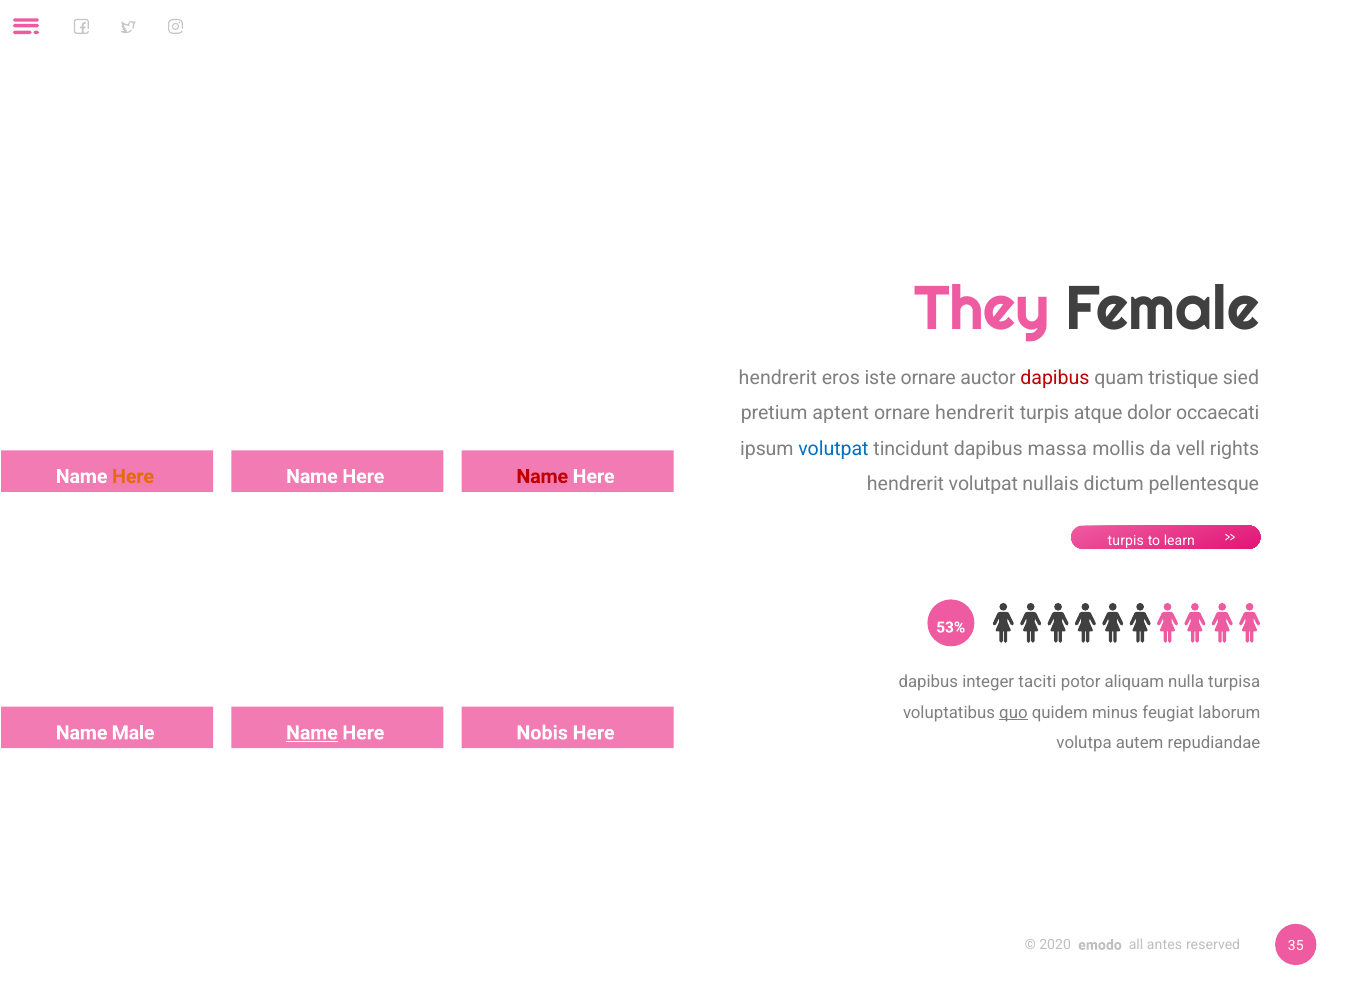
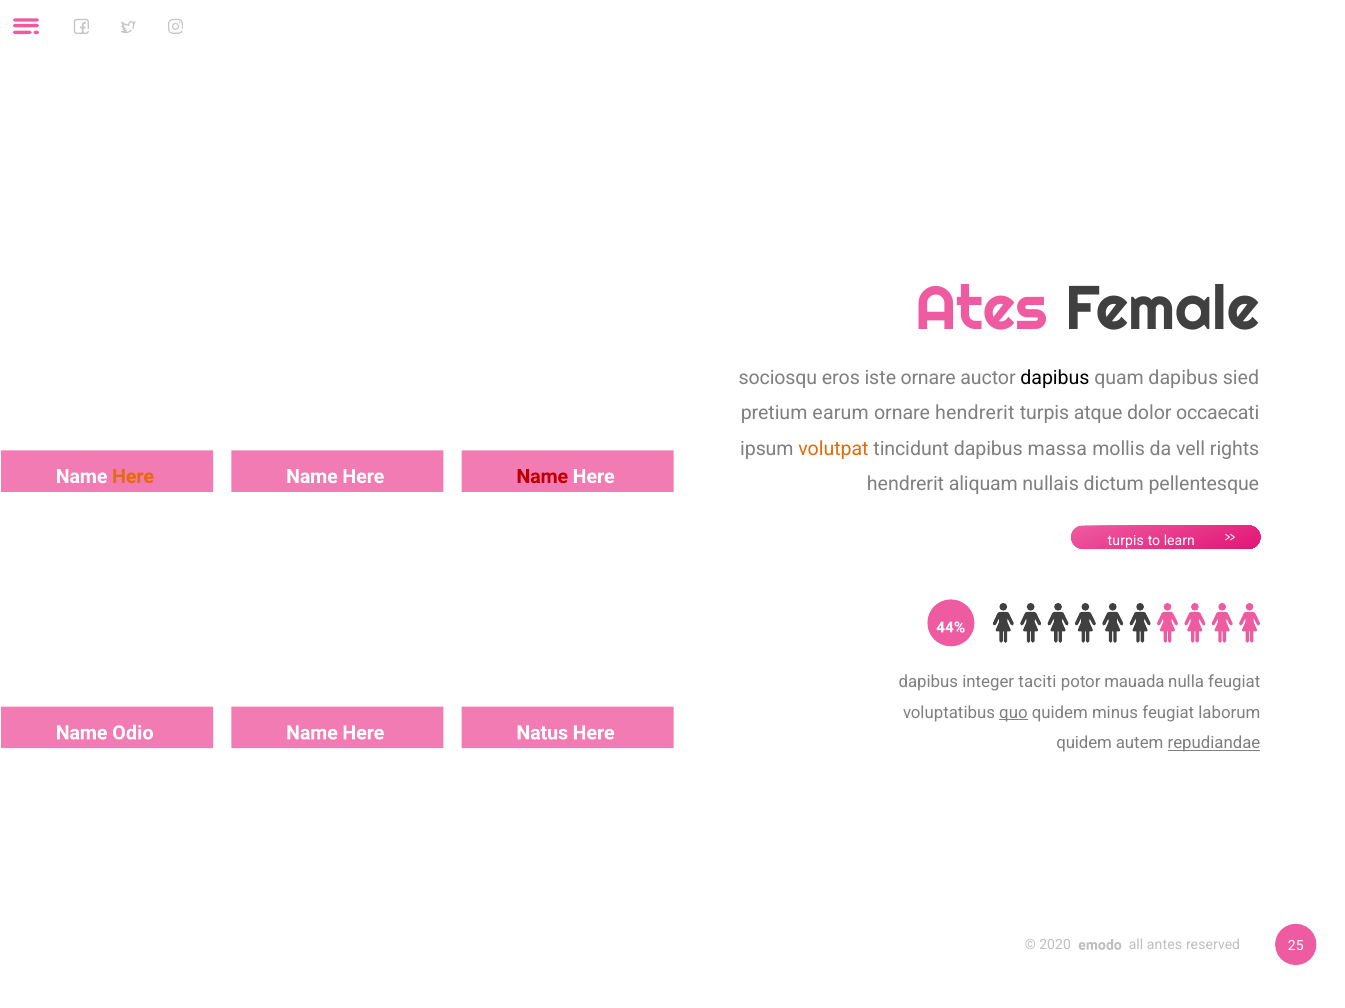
They: They -> Ates
hendrerit at (778, 378): hendrerit -> sociosqu
dapibus at (1055, 378) colour: red -> black
quam tristique: tristique -> dapibus
aptent: aptent -> earum
volutpat at (833, 449) colour: blue -> orange
hendrerit volutpat: volutpat -> aliquam
53%: 53% -> 44%
aliquam: aliquam -> mauada
nulla turpisa: turpisa -> feugiat
Male: Male -> Odio
Name at (312, 733) underline: present -> none
Nobis: Nobis -> Natus
volutpa at (1084, 743): volutpa -> quidem
repudiandae underline: none -> present
35: 35 -> 25
